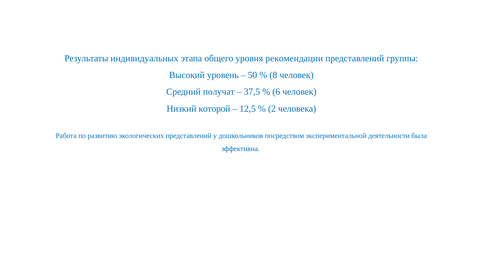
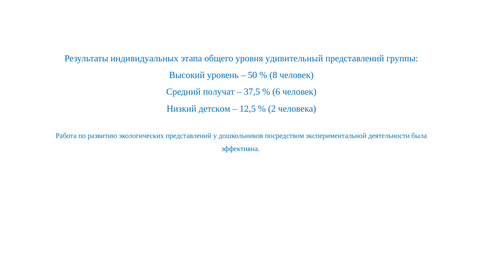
рекомендации: рекомендации -> удивительный
которой: которой -> детском
